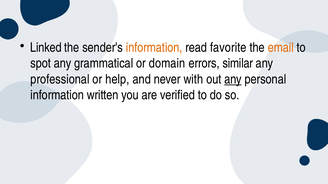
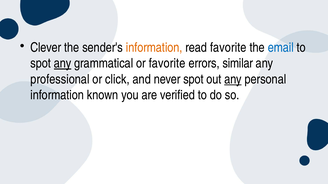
Linked: Linked -> Clever
email colour: orange -> blue
any at (63, 64) underline: none -> present
or domain: domain -> favorite
help: help -> click
never with: with -> spot
written: written -> known
